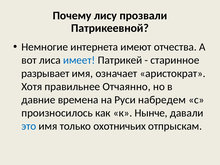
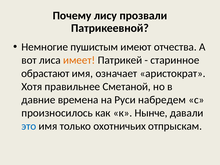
интернета: интернета -> пушистым
имеет colour: blue -> orange
разрывает: разрывает -> обрастают
Отчаянно: Отчаянно -> Сметаной
